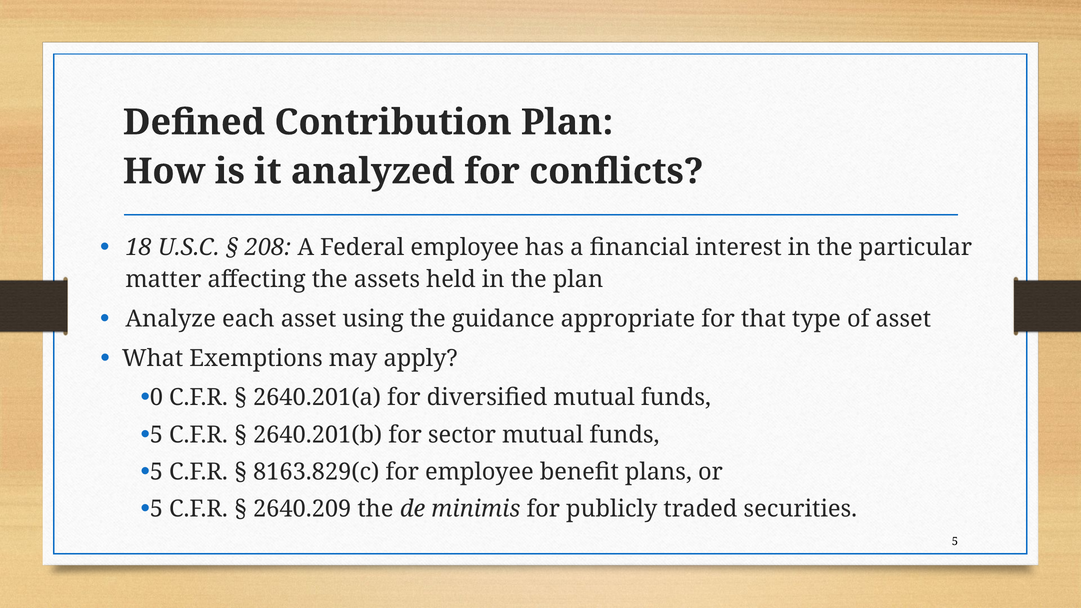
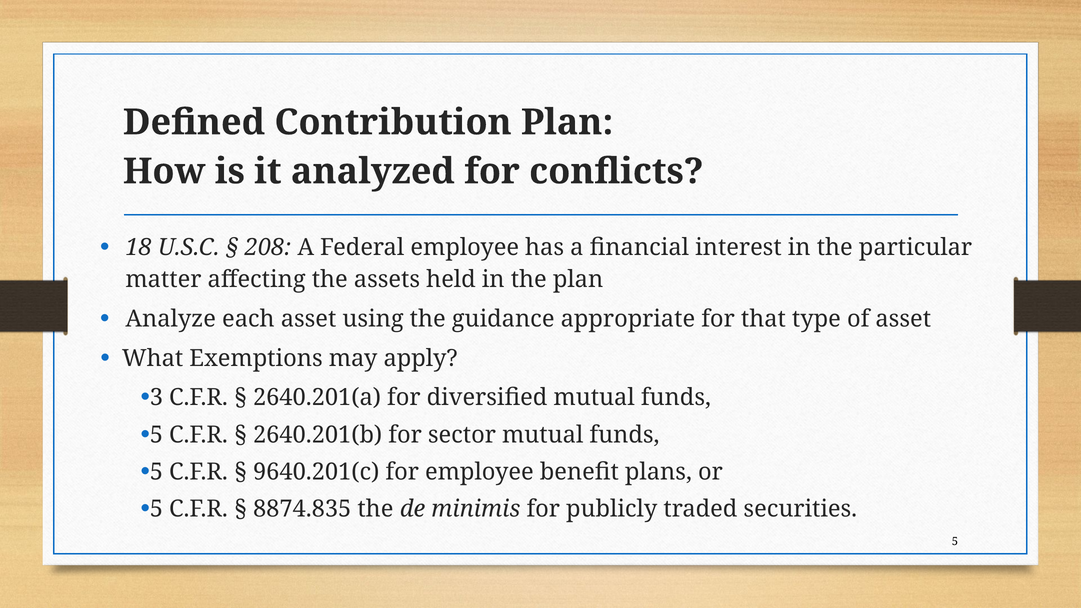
0: 0 -> 3
8163.829(c: 8163.829(c -> 9640.201(c
2640.209: 2640.209 -> 8874.835
